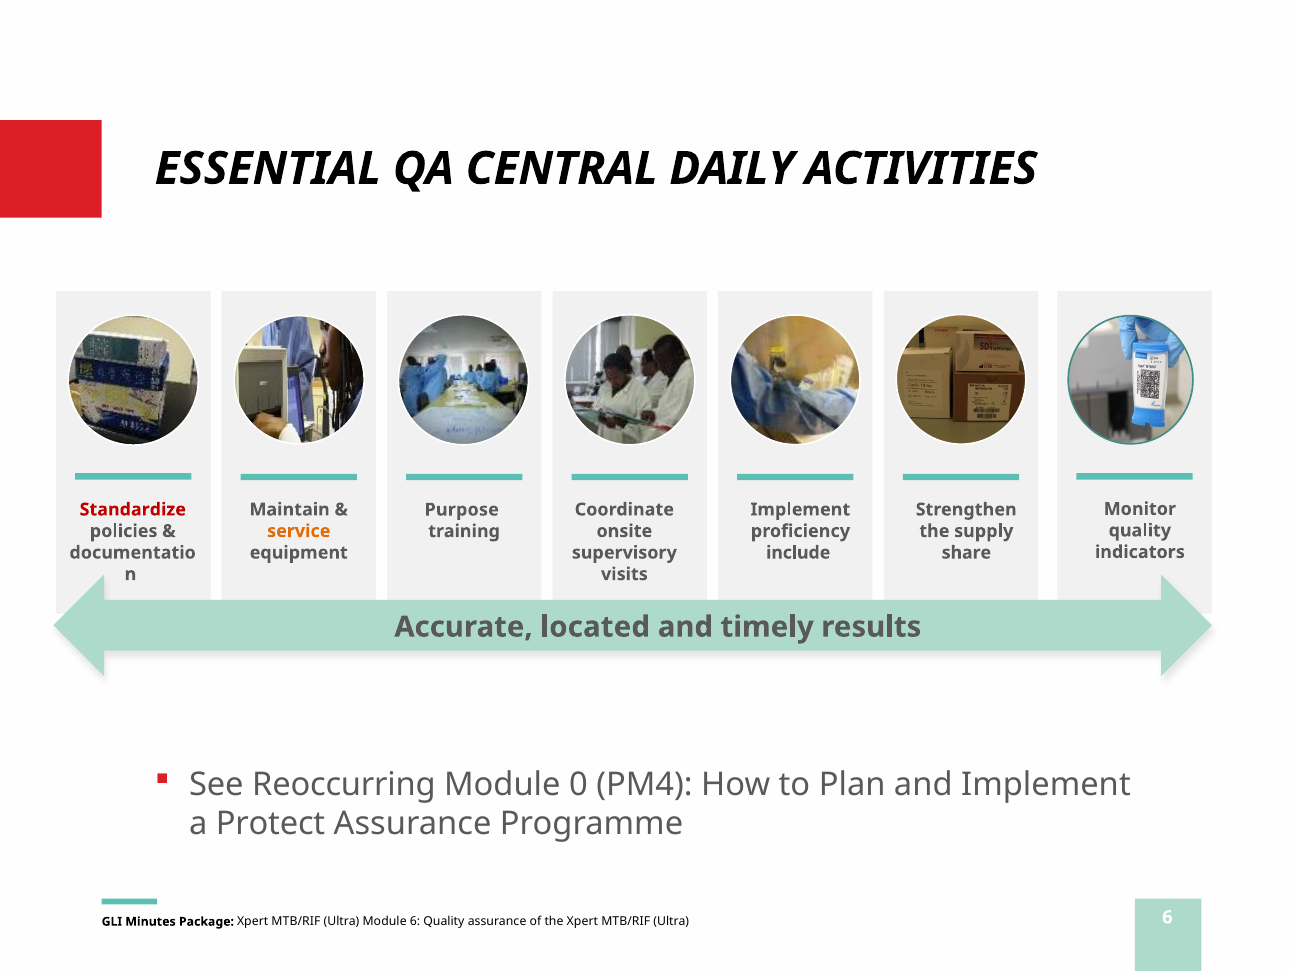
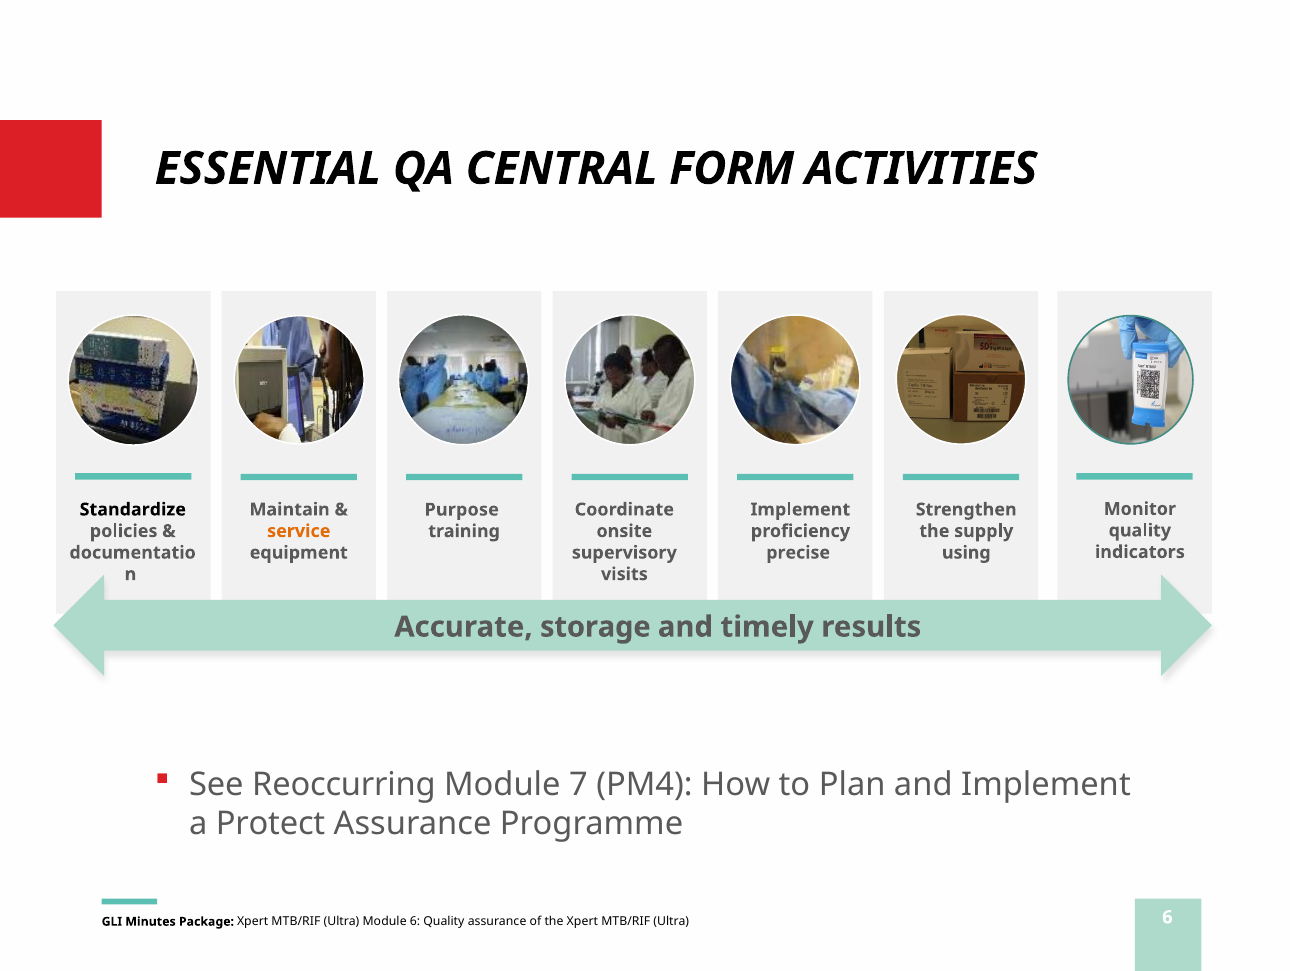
DAILY: DAILY -> FORM
Standardize colour: red -> black
include: include -> precise
share: share -> using
located: located -> storage
0: 0 -> 7
